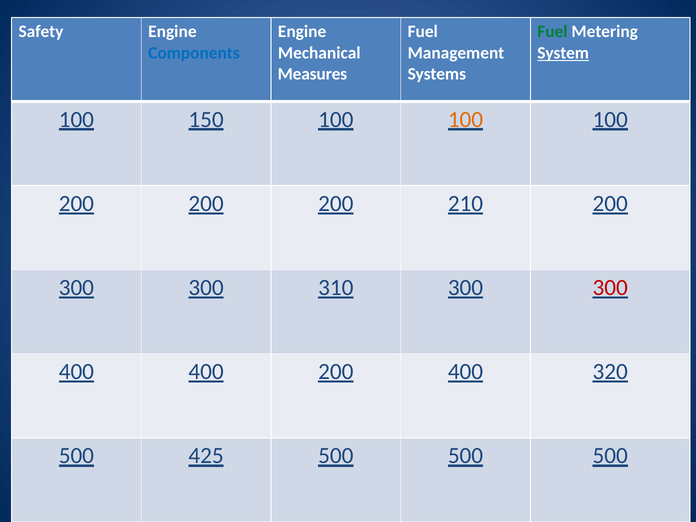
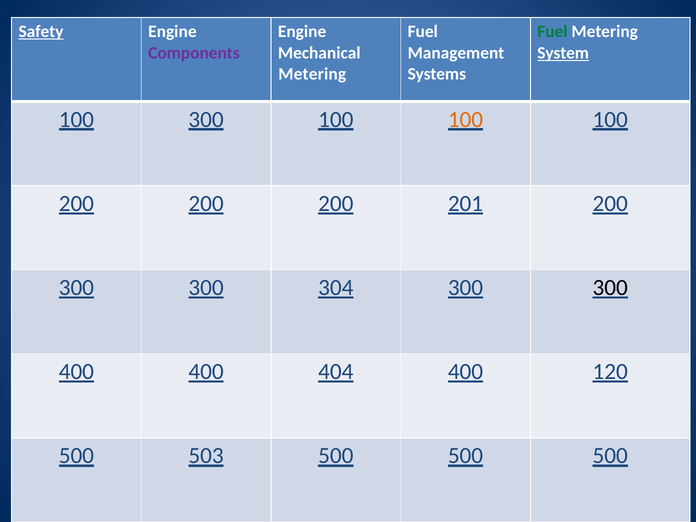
Safety underline: none -> present
Components colour: blue -> purple
Measures at (312, 74): Measures -> Metering
100 150: 150 -> 300
210: 210 -> 201
310: 310 -> 304
300 at (610, 288) colour: red -> black
400 200: 200 -> 404
320: 320 -> 120
425: 425 -> 503
